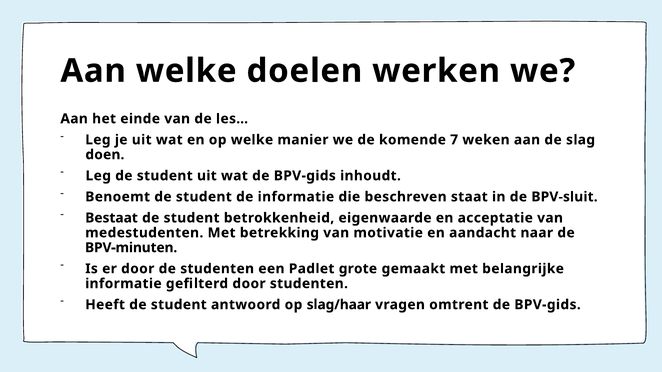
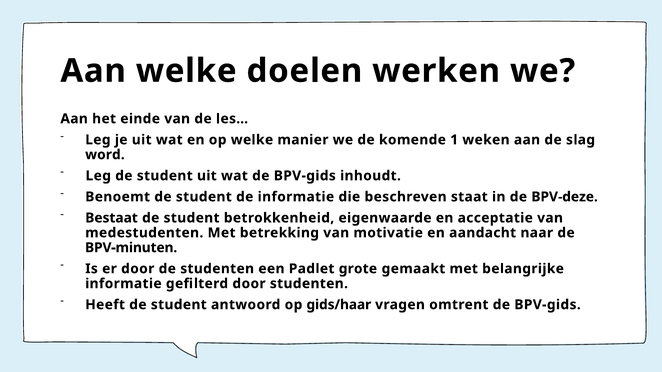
7: 7 -> 1
doen: doen -> word
BPV-sluit: BPV-sluit -> BPV-deze
slag/haar: slag/haar -> gids/haar
